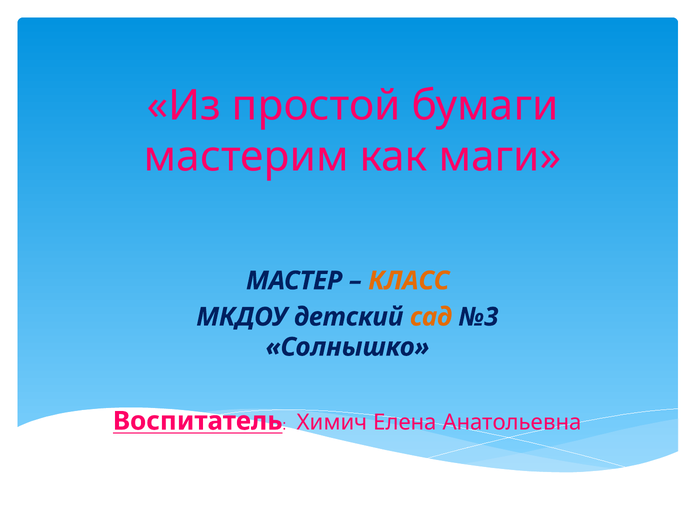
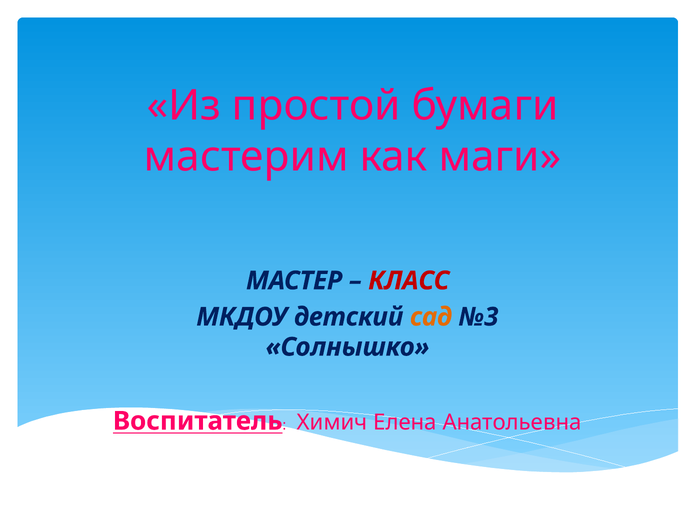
КЛАСС colour: orange -> red
